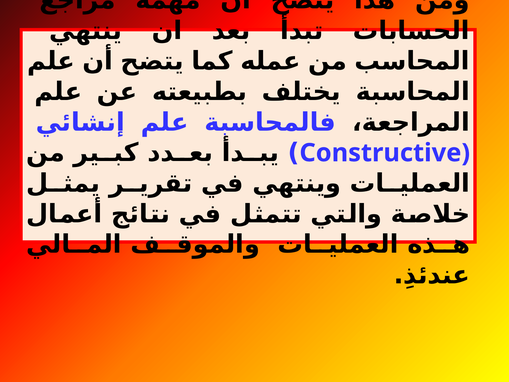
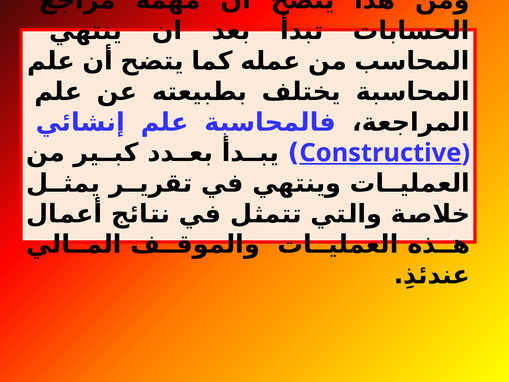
Constructive underline: none -> present
